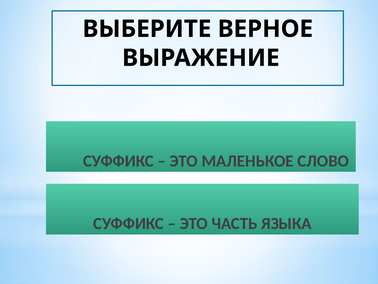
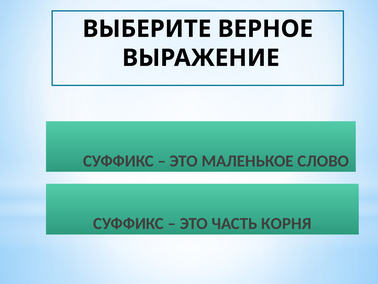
ЯЗЫКА: ЯЗЫКА -> КОРНЯ
